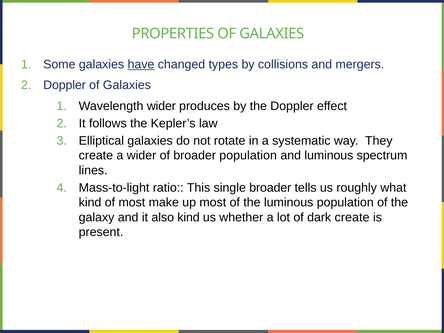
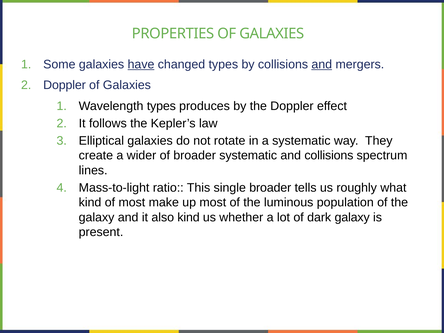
and at (322, 64) underline: none -> present
Wavelength wider: wider -> types
broader population: population -> systematic
and luminous: luminous -> collisions
dark create: create -> galaxy
